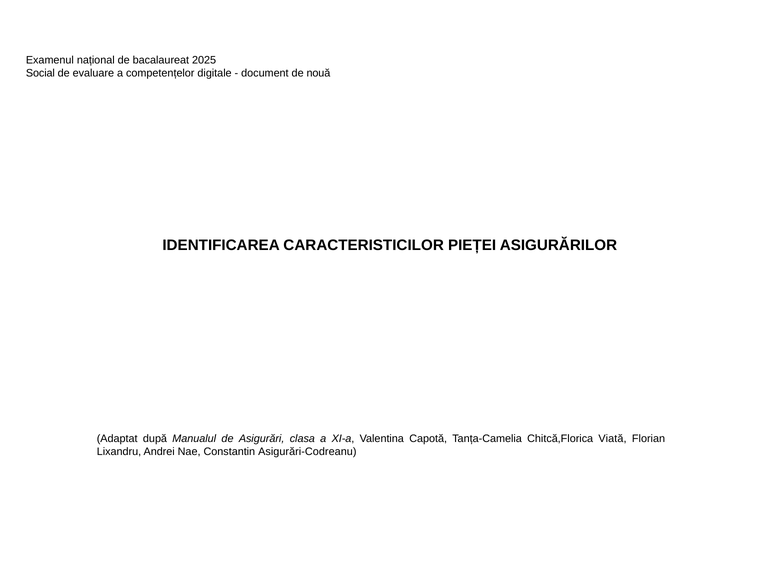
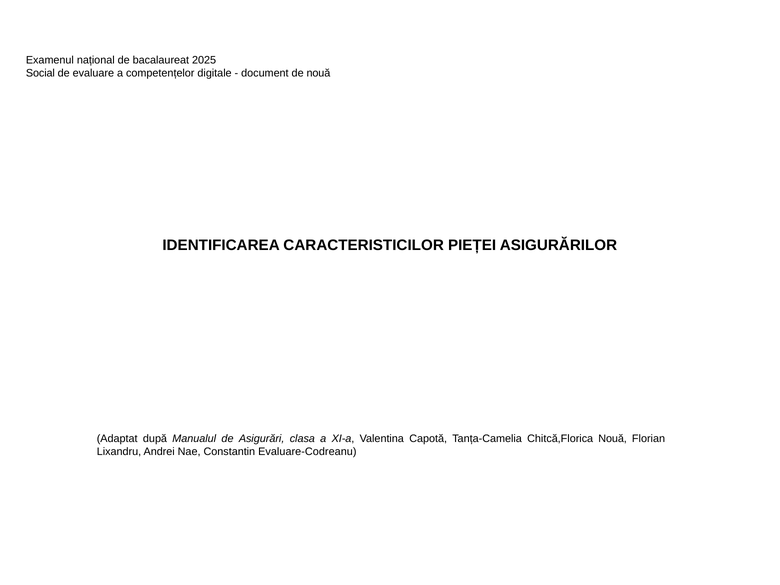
Chitcă,Florica Viată: Viată -> Nouă
Asigurări-Codreanu: Asigurări-Codreanu -> Evaluare-Codreanu
